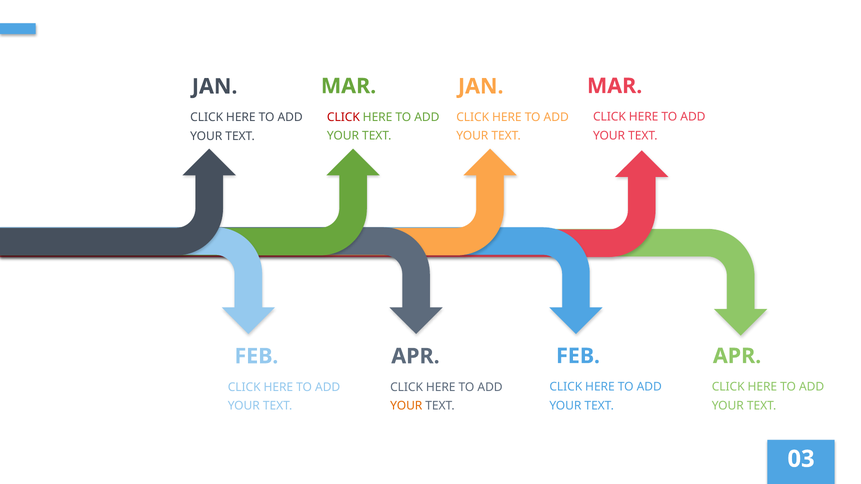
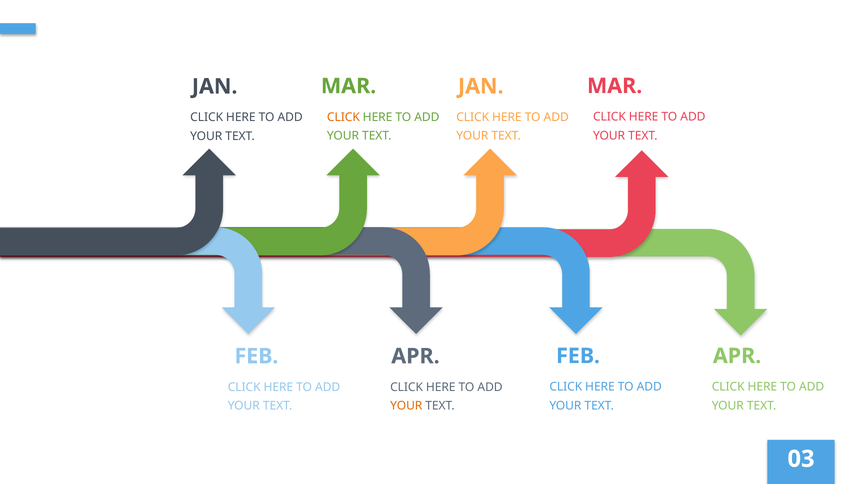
CLICK at (343, 117) colour: red -> orange
